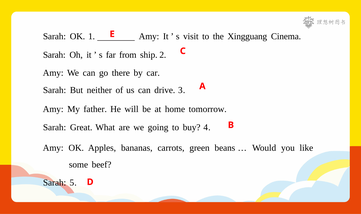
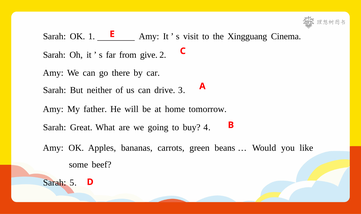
ship: ship -> give
